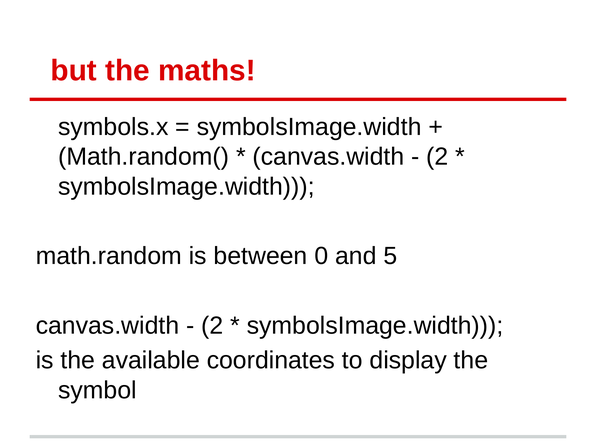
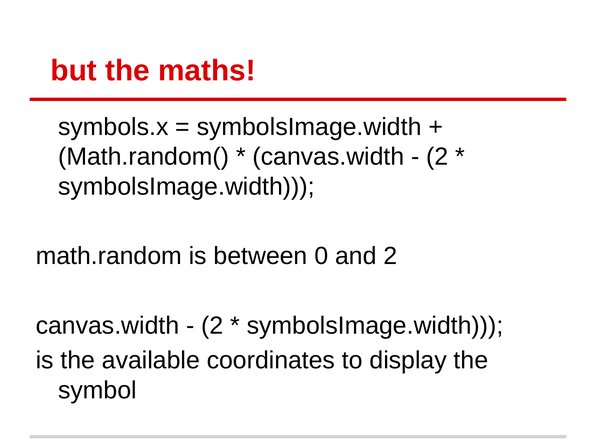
and 5: 5 -> 2
